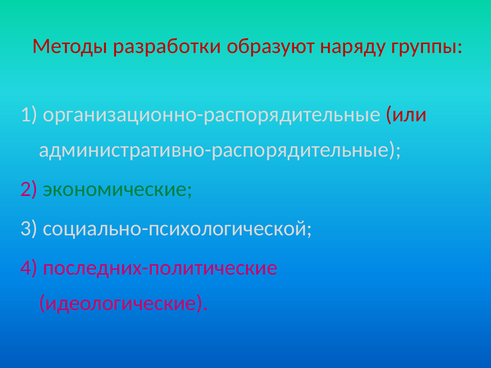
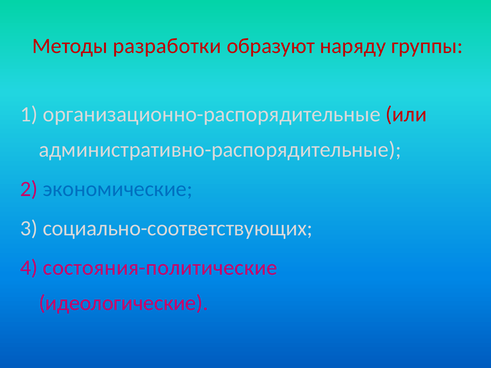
экономические colour: green -> blue
социально-психологической: социально-психологической -> социально-соответствующих
последних-политические: последних-политические -> состояния-политические
